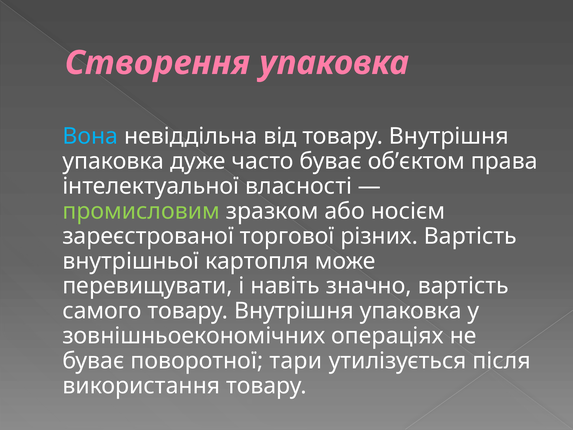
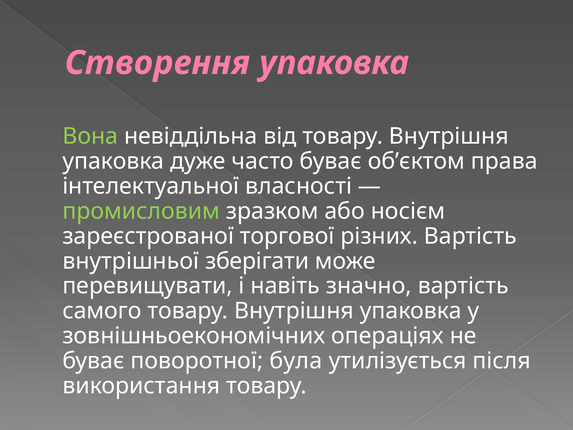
Вона colour: light blue -> light green
картопля: картопля -> зберігати
тари: тари -> була
